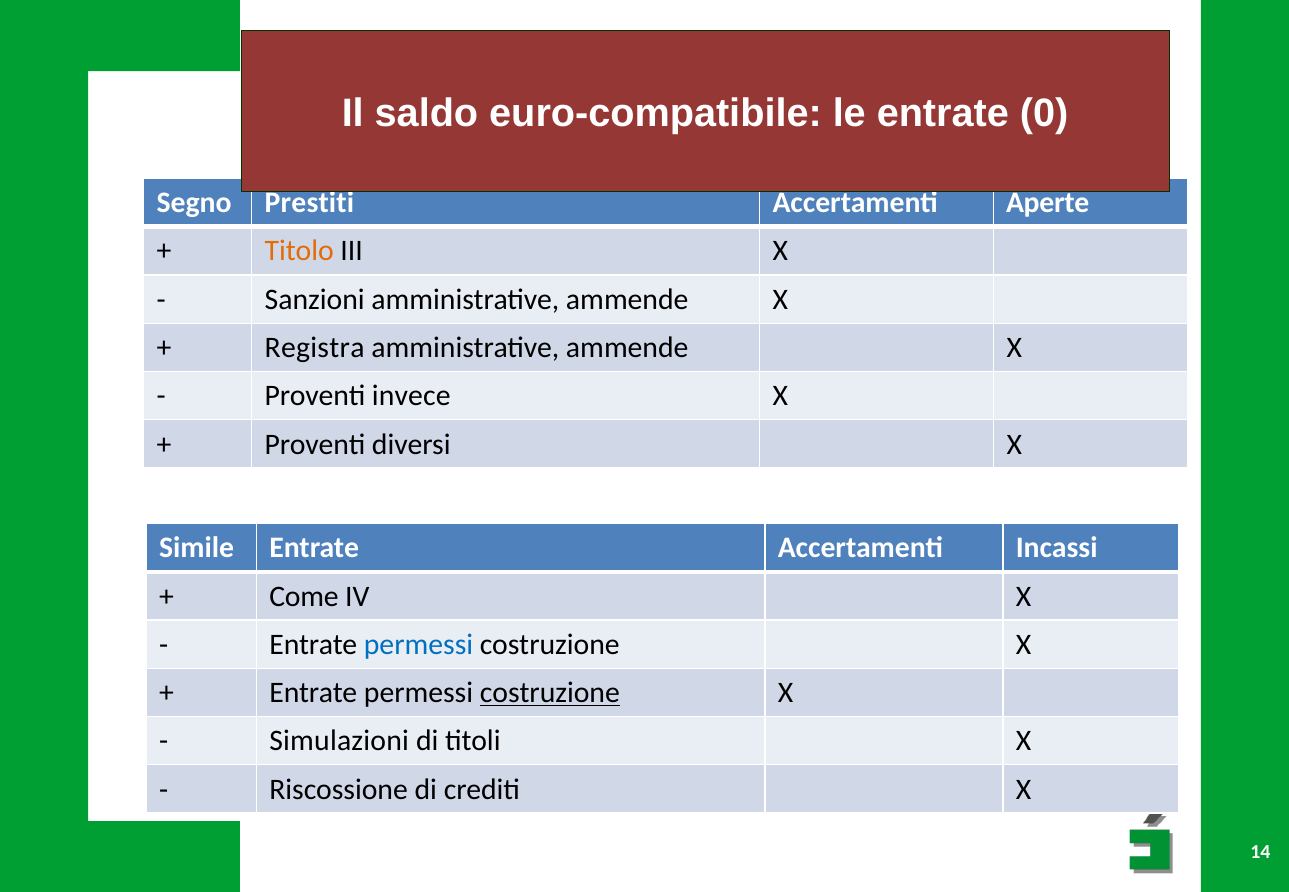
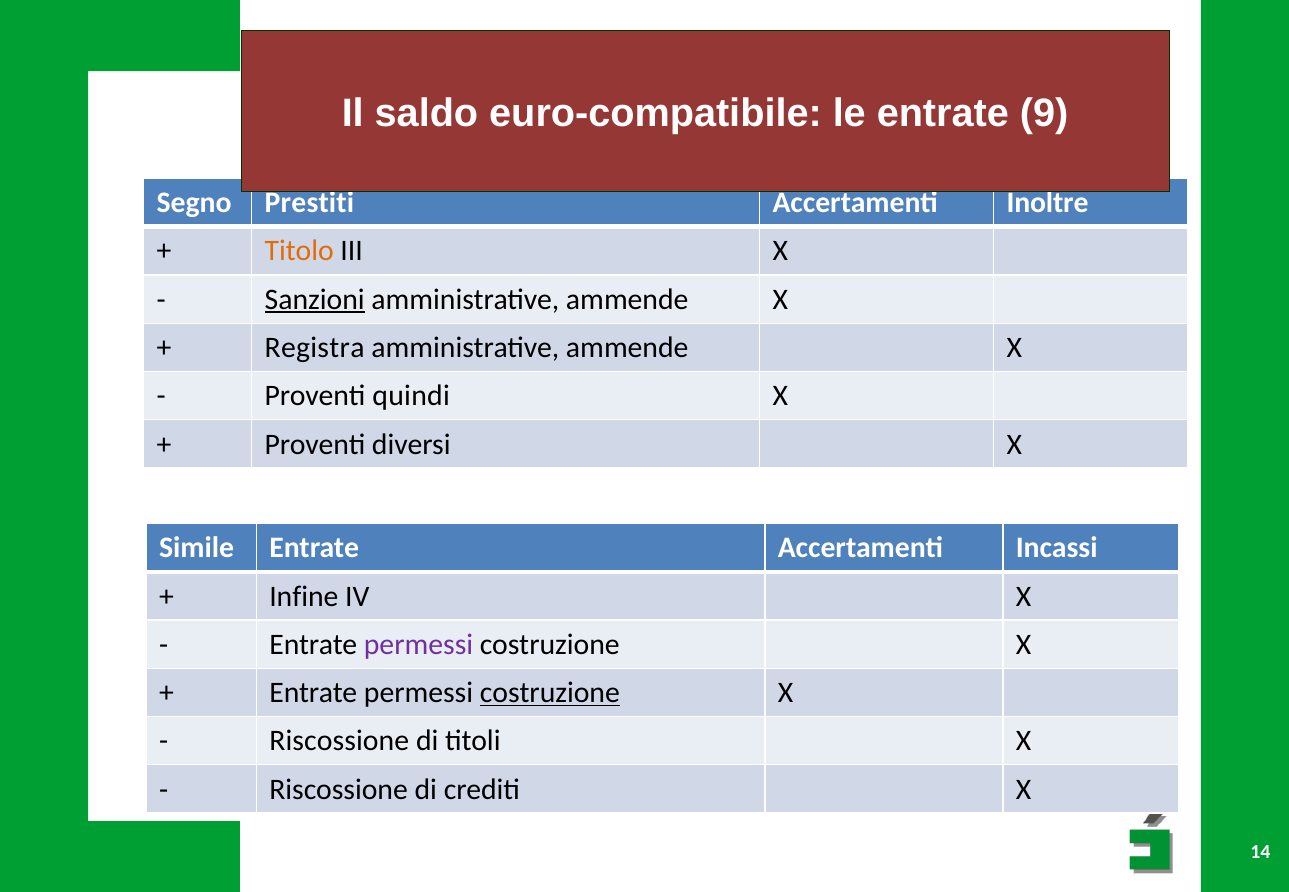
0: 0 -> 9
Aperte: Aperte -> Inoltre
Sanzioni underline: none -> present
invece: invece -> quindi
Come: Come -> Infine
permessi at (419, 645) colour: blue -> purple
Simulazioni at (339, 741): Simulazioni -> Riscossione
